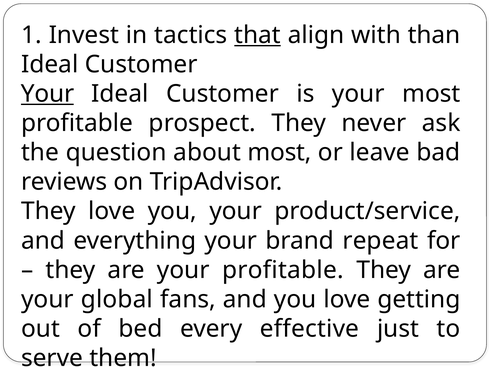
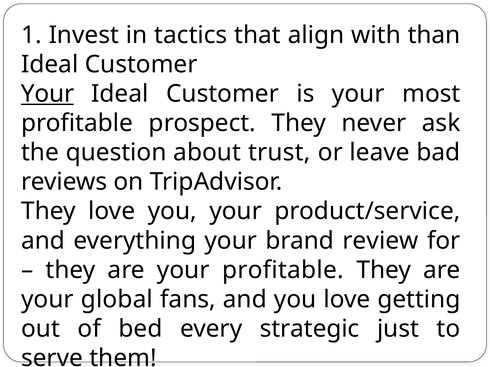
that underline: present -> none
about most: most -> trust
repeat: repeat -> review
effective: effective -> strategic
